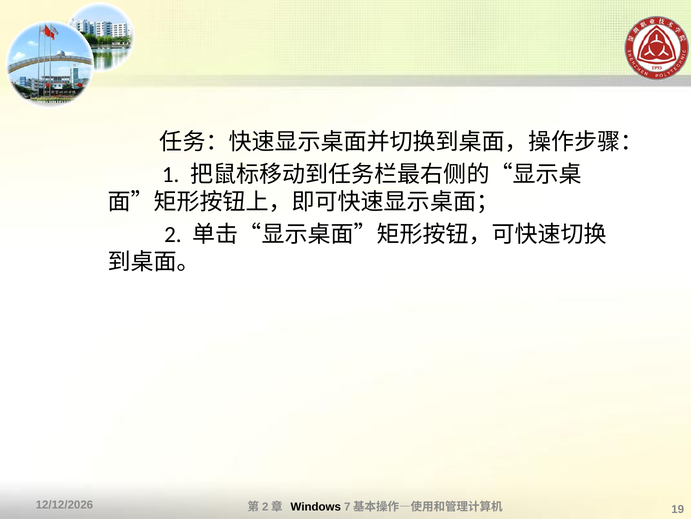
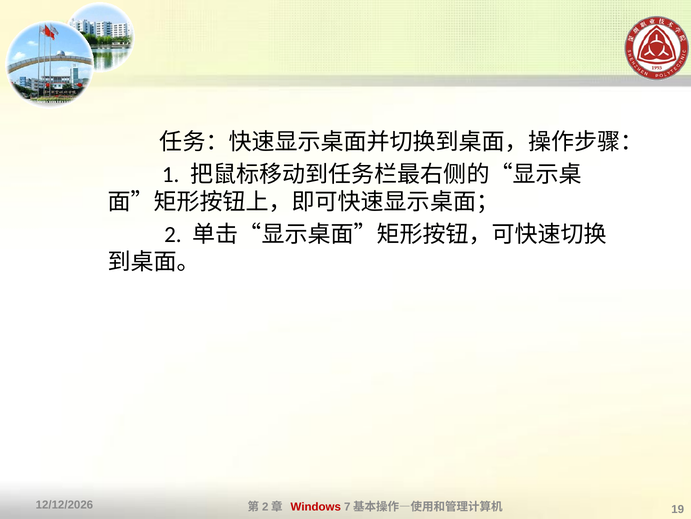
Windows colour: black -> red
